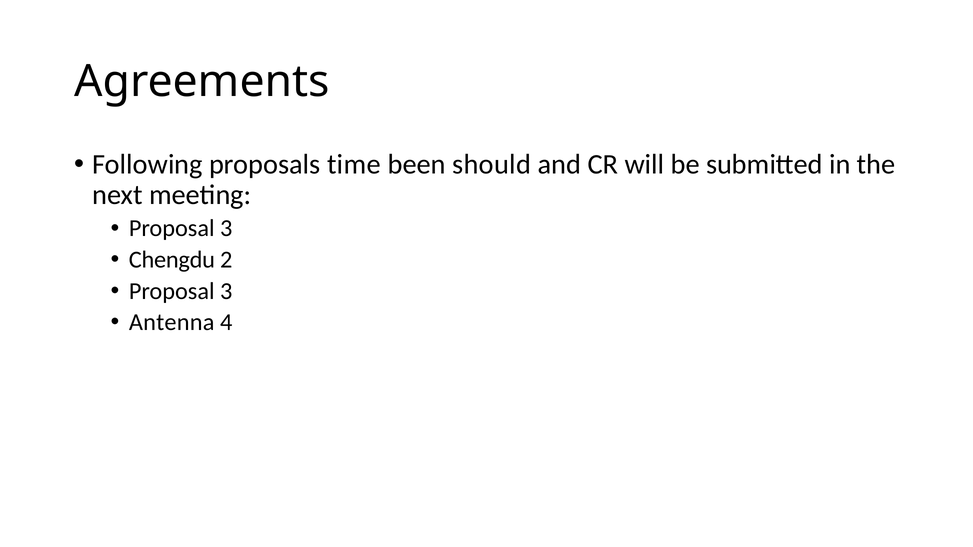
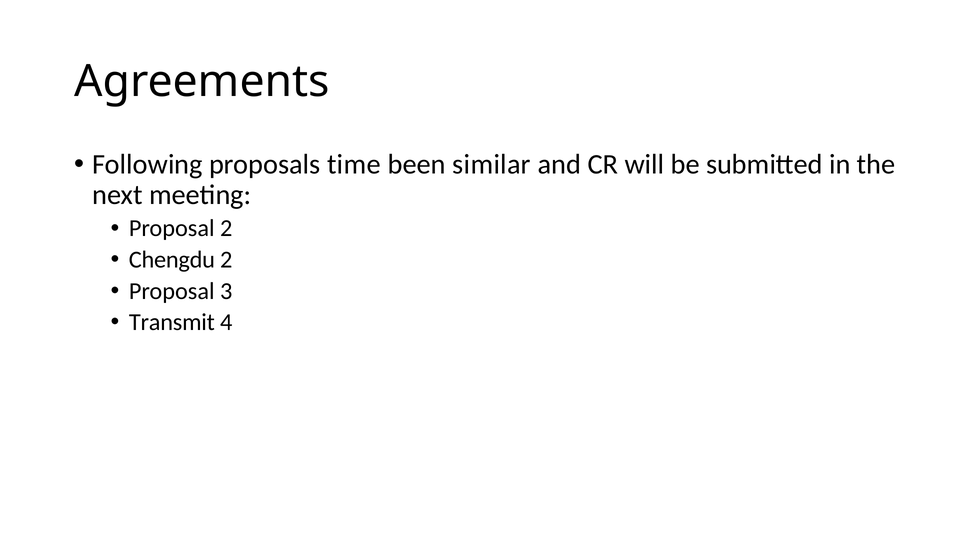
should: should -> similar
3 at (226, 229): 3 -> 2
Antenna: Antenna -> Transmit
